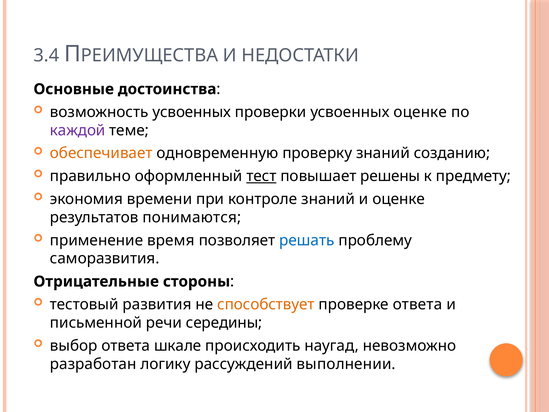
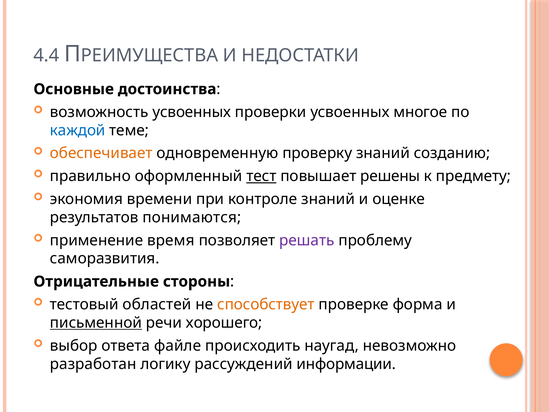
3.4: 3.4 -> 4.4
усвоенных оценке: оценке -> многое
каждой colour: purple -> blue
решать colour: blue -> purple
развития: развития -> областей
проверке ответа: ответа -> форма
письменной underline: none -> present
середины: середины -> хорошего
шкале: шкале -> файле
выполнении: выполнении -> информации
